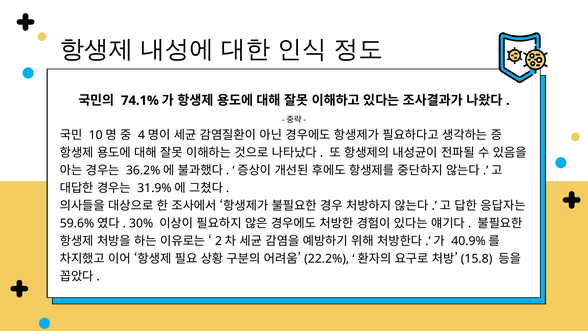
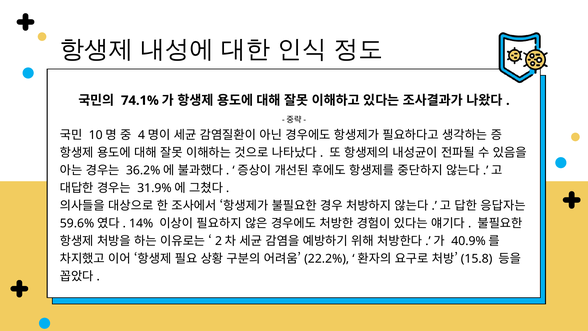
30%: 30% -> 14%
